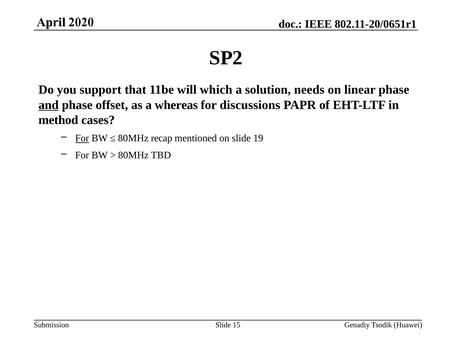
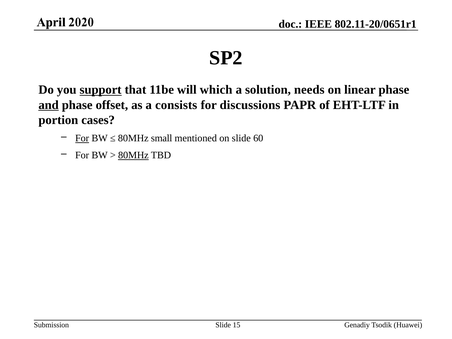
support underline: none -> present
whereas: whereas -> consists
method: method -> portion
recap: recap -> small
19: 19 -> 60
80MHz at (133, 155) underline: none -> present
